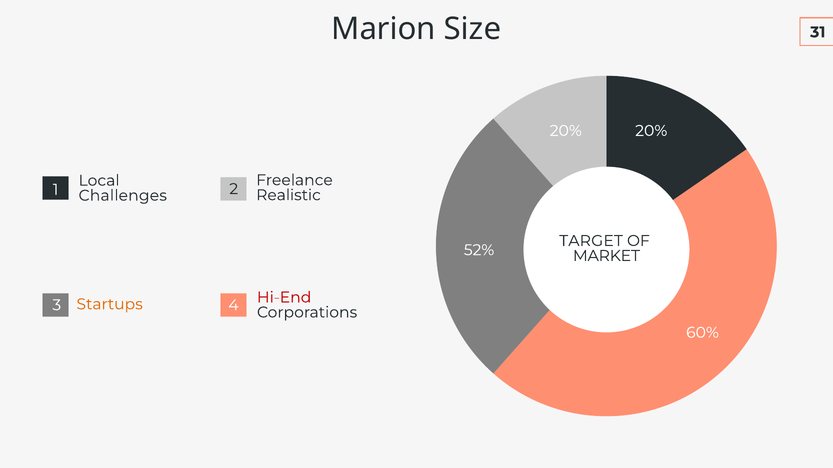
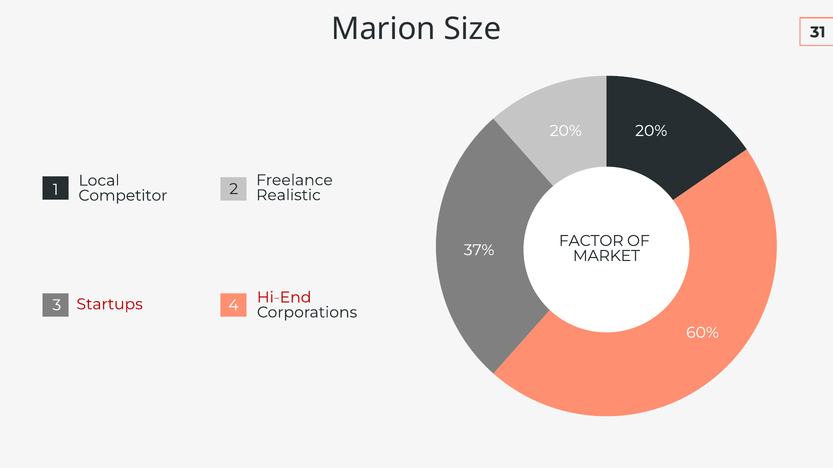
Challenges: Challenges -> Competitor
TARGET: TARGET -> FACTOR
52%: 52% -> 37%
Startups colour: orange -> red
